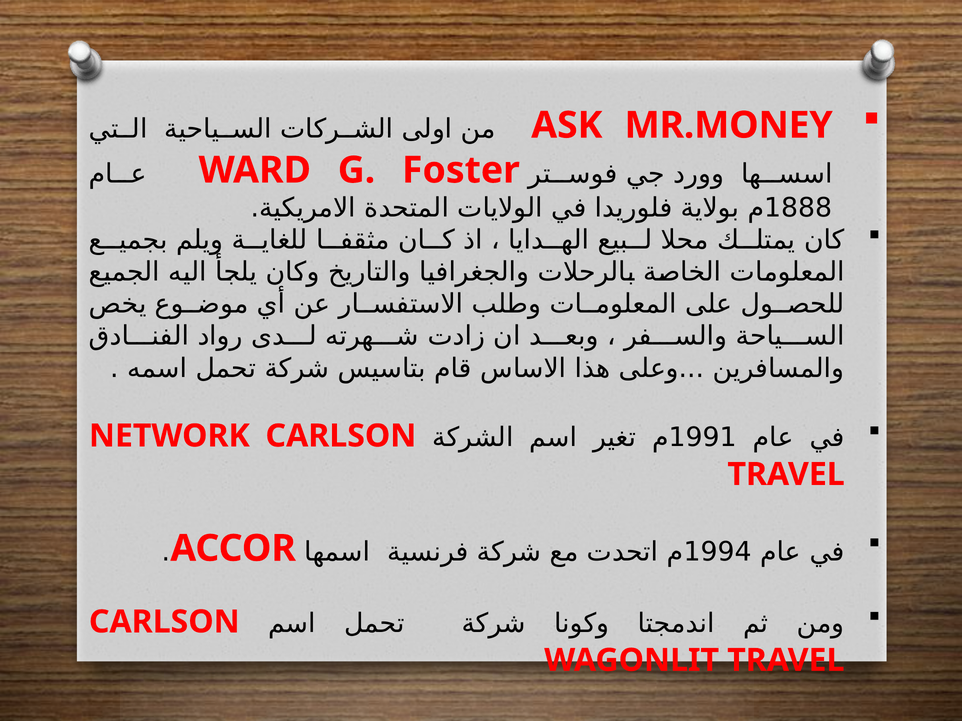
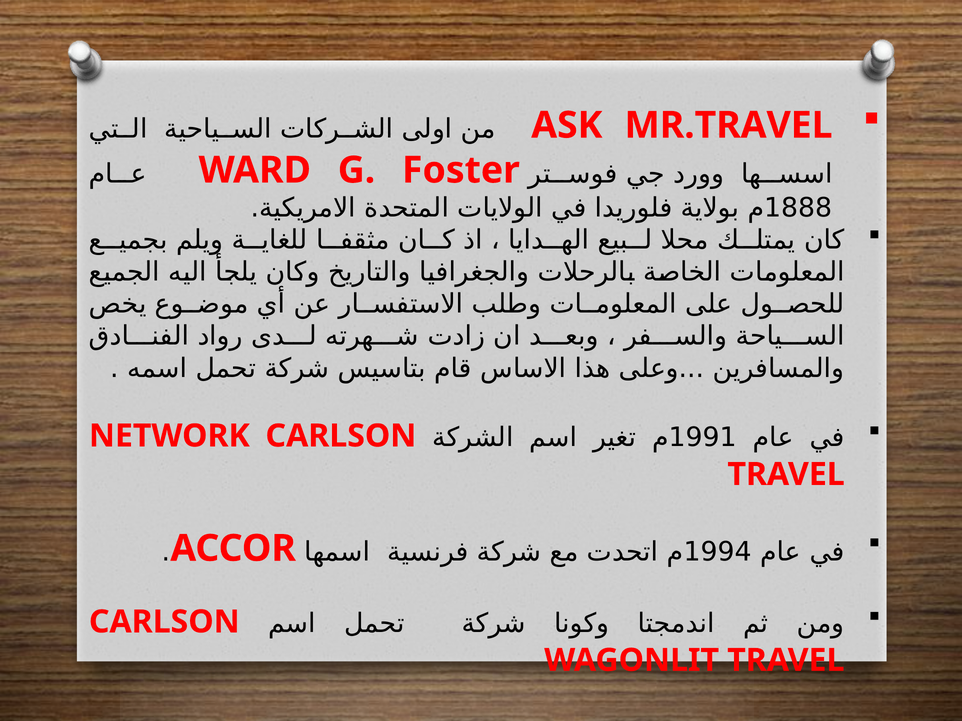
MR.MONEY: MR.MONEY -> MR.TRAVEL
